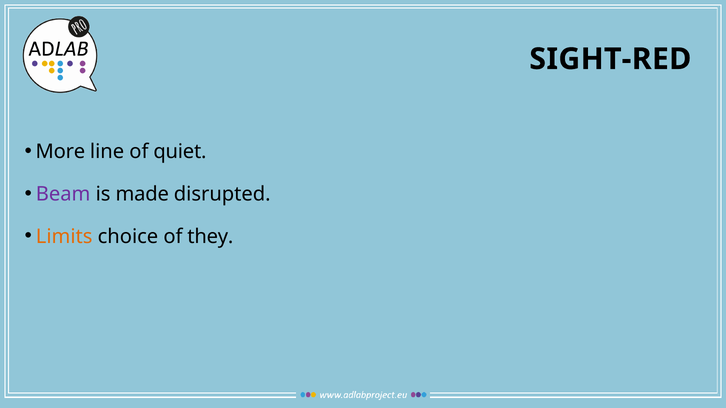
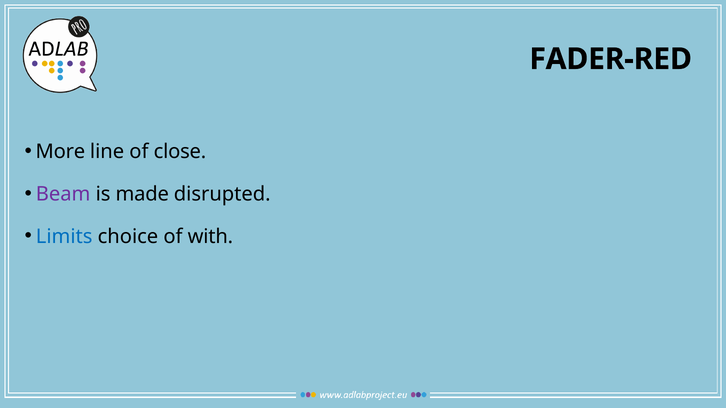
SIGHT-RED: SIGHT-RED -> FADER-RED
quiet: quiet -> close
Limits colour: orange -> blue
they: they -> with
